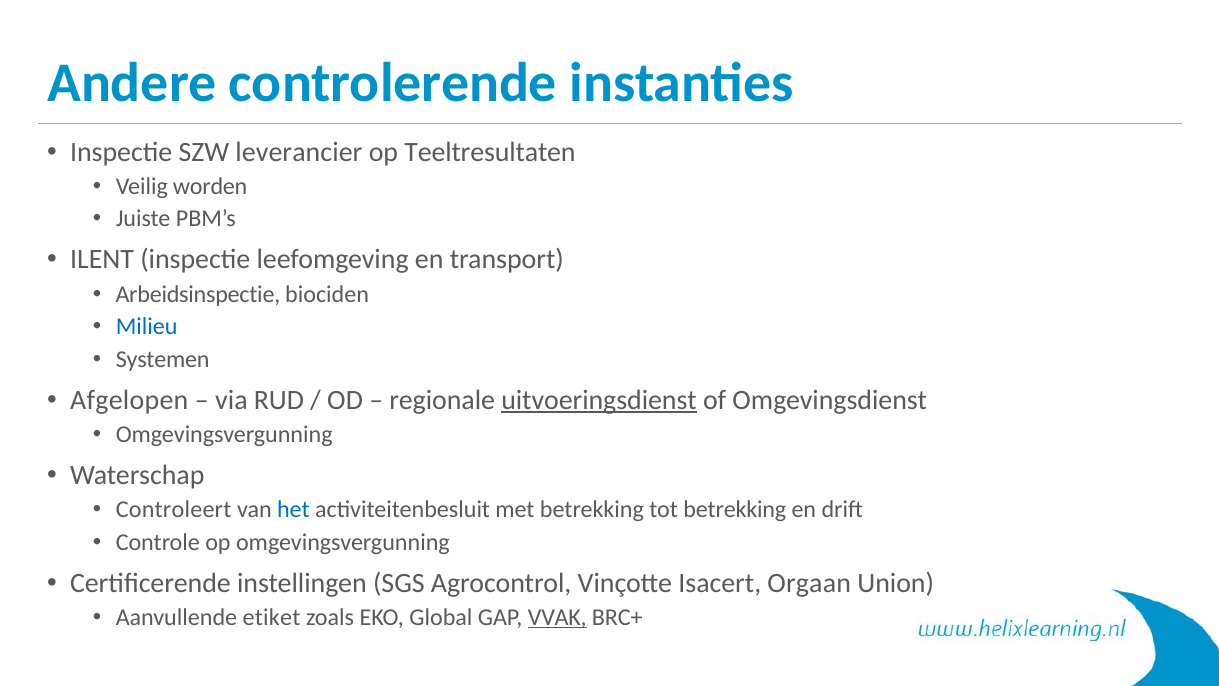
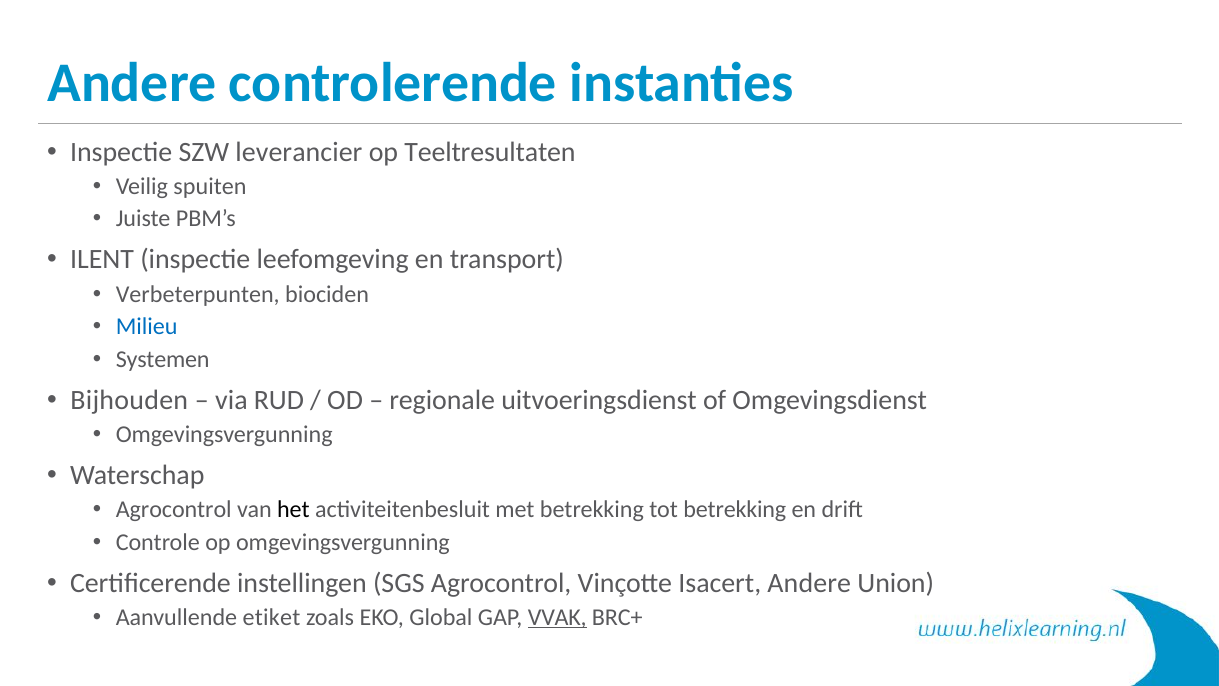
worden: worden -> spuiten
Arbeidsinspectie: Arbeidsinspectie -> Verbeterpunten
Afgelopen: Afgelopen -> Bijhouden
uitvoeringsdienst underline: present -> none
Controleert at (174, 509): Controleert -> Agrocontrol
het colour: blue -> black
Isacert Orgaan: Orgaan -> Andere
